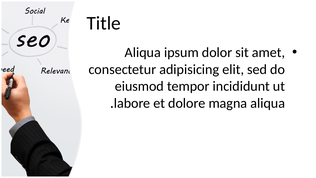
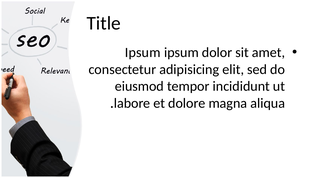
Aliqua at (143, 52): Aliqua -> Ipsum
